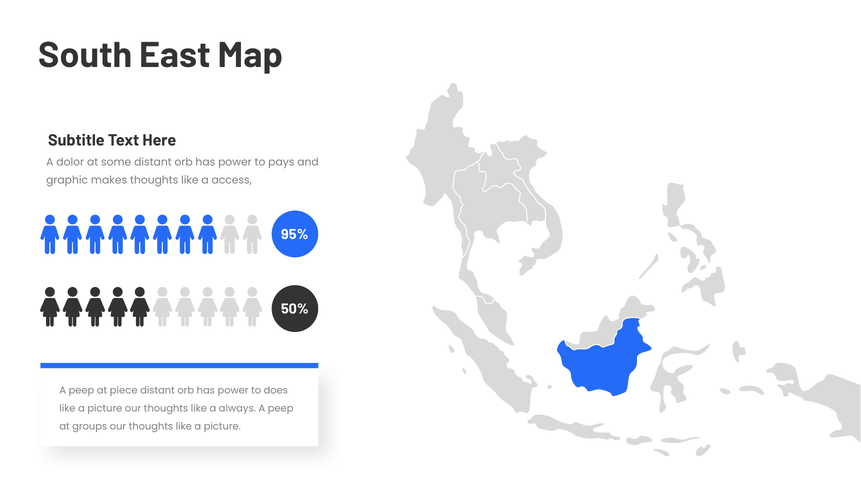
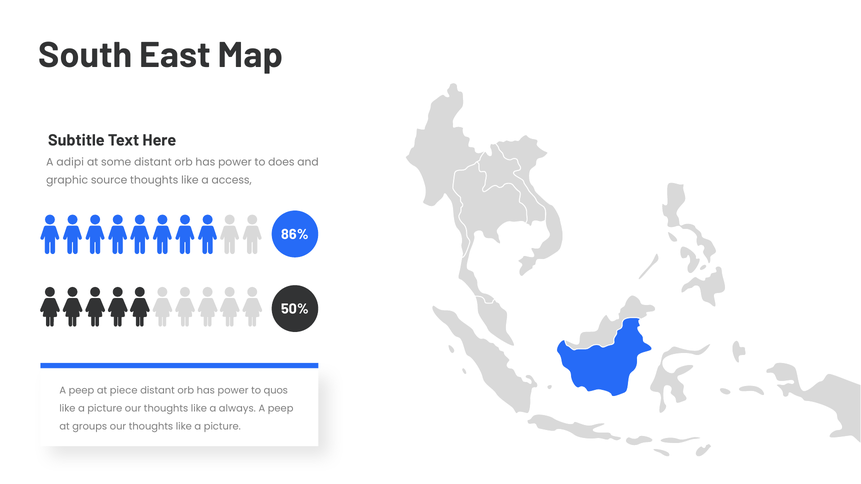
dolor: dolor -> adipi
pays: pays -> does
makes: makes -> source
95%: 95% -> 86%
does: does -> quos
